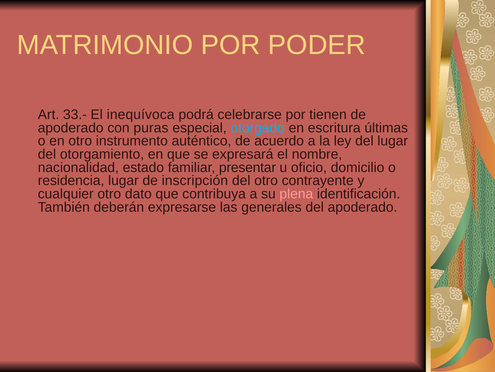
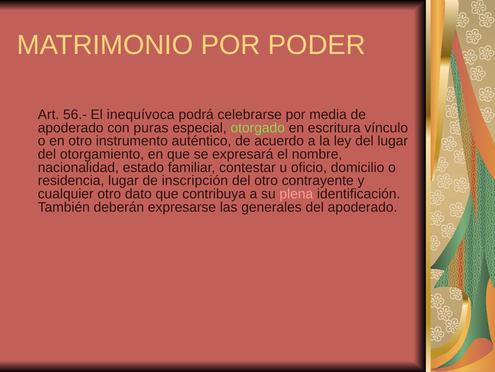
33.-: 33.- -> 56.-
tienen: tienen -> media
otorgado colour: light blue -> light green
últimas: últimas -> vínculo
presentar: presentar -> contestar
